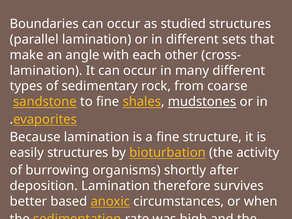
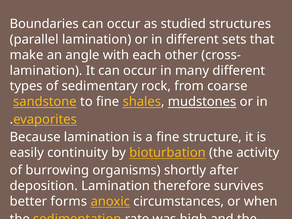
easily structures: structures -> continuity
based: based -> forms
